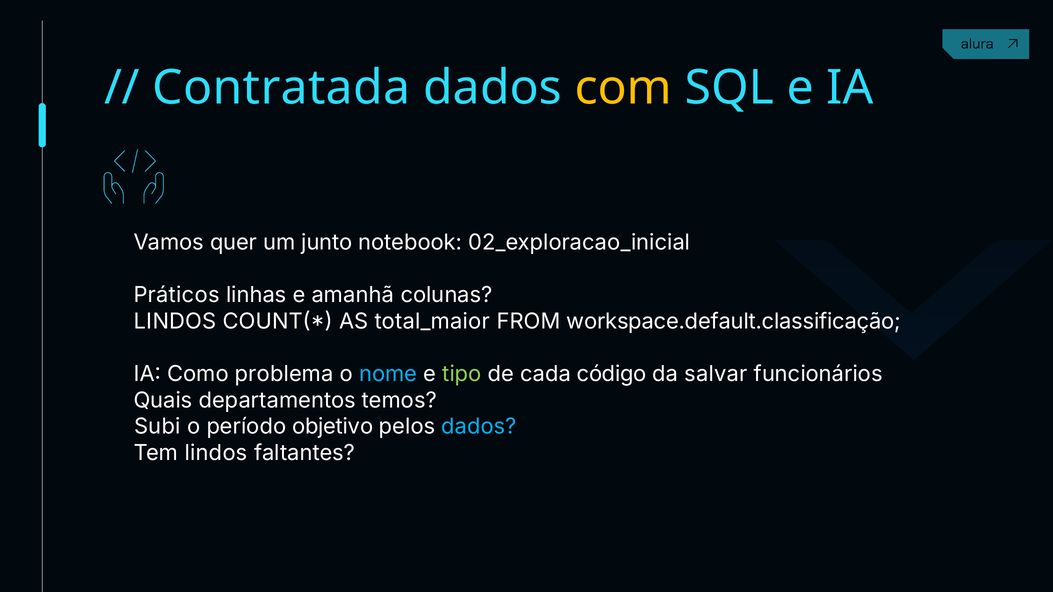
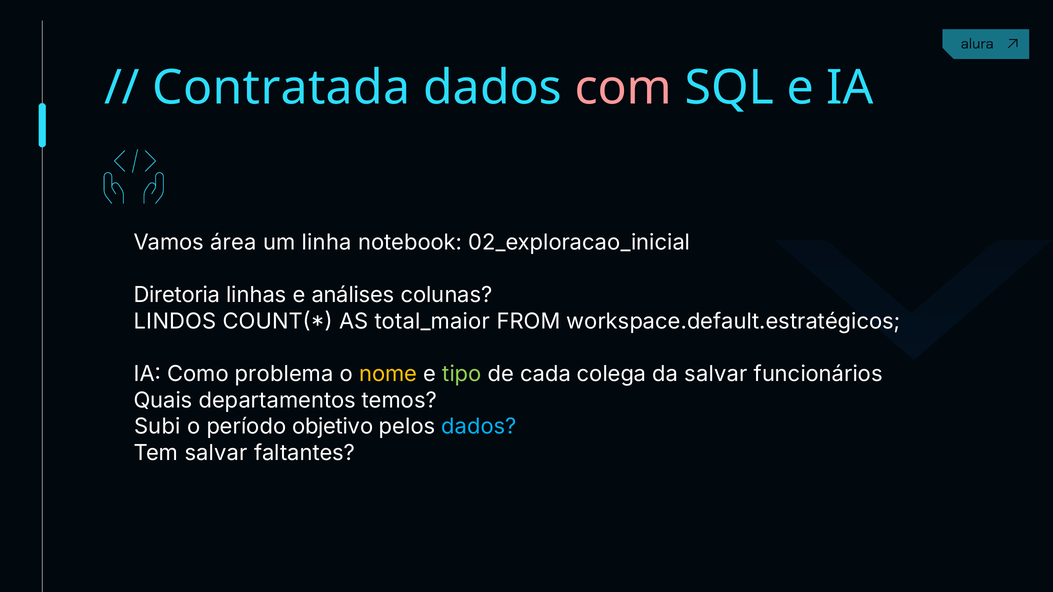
com colour: yellow -> pink
quer: quer -> área
junto: junto -> linha
Práticos: Práticos -> Diretoria
amanhã: amanhã -> análises
workspace.default.classificação: workspace.default.classificação -> workspace.default.estratégicos
nome colour: light blue -> yellow
código: código -> colega
Tem lindos: lindos -> salvar
